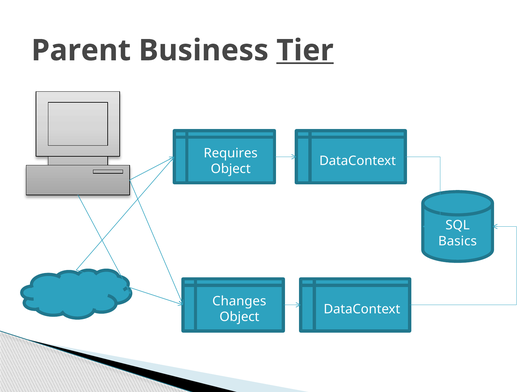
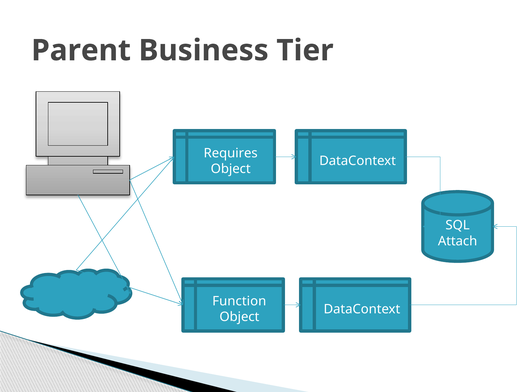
Tier underline: present -> none
Basics: Basics -> Attach
Changes: Changes -> Function
